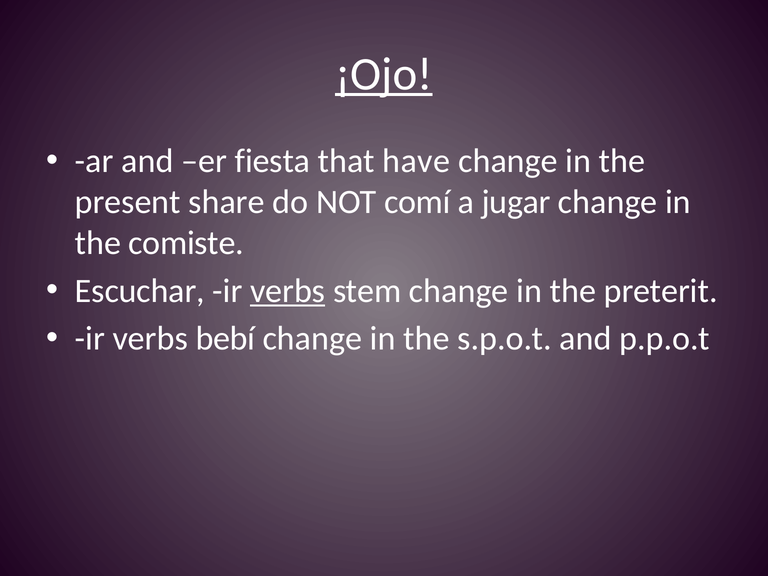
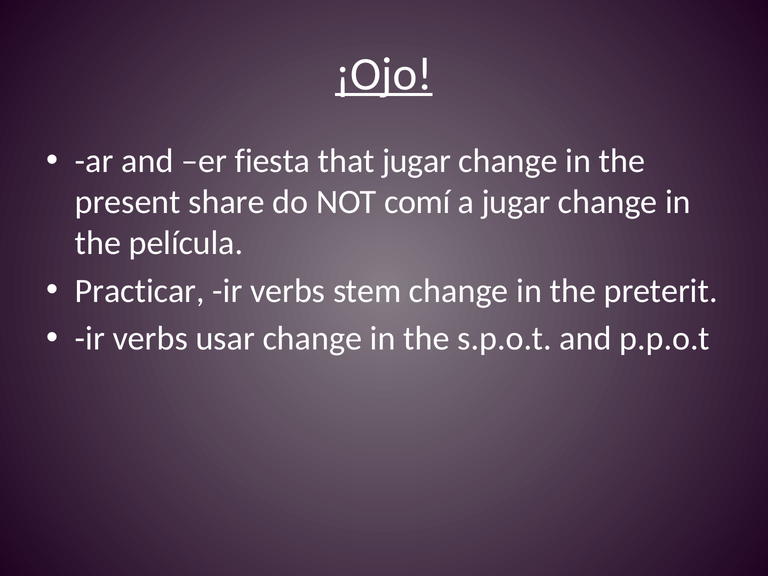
that have: have -> jugar
comiste: comiste -> película
Escuchar: Escuchar -> Practicar
verbs at (288, 291) underline: present -> none
bebí: bebí -> usar
